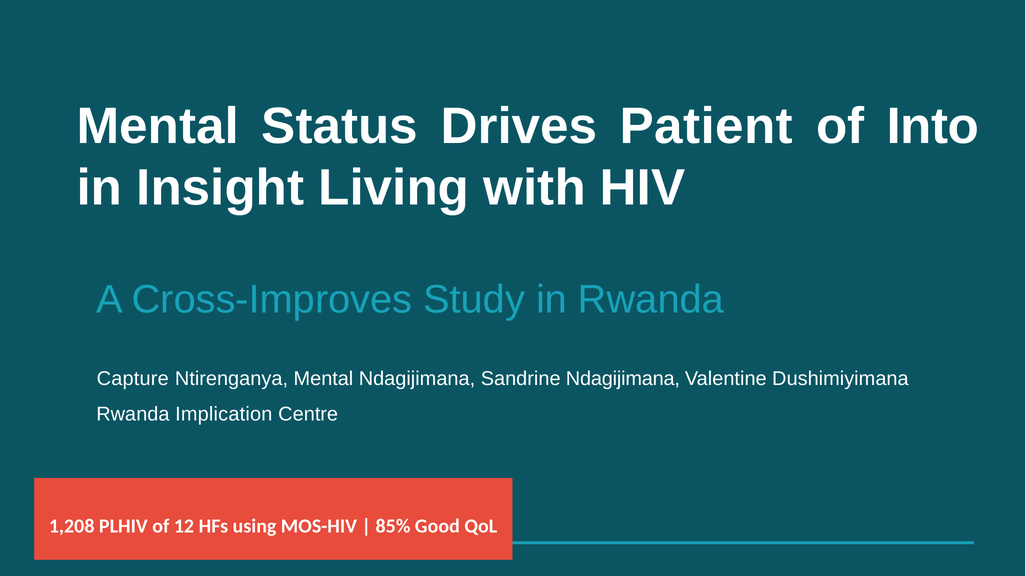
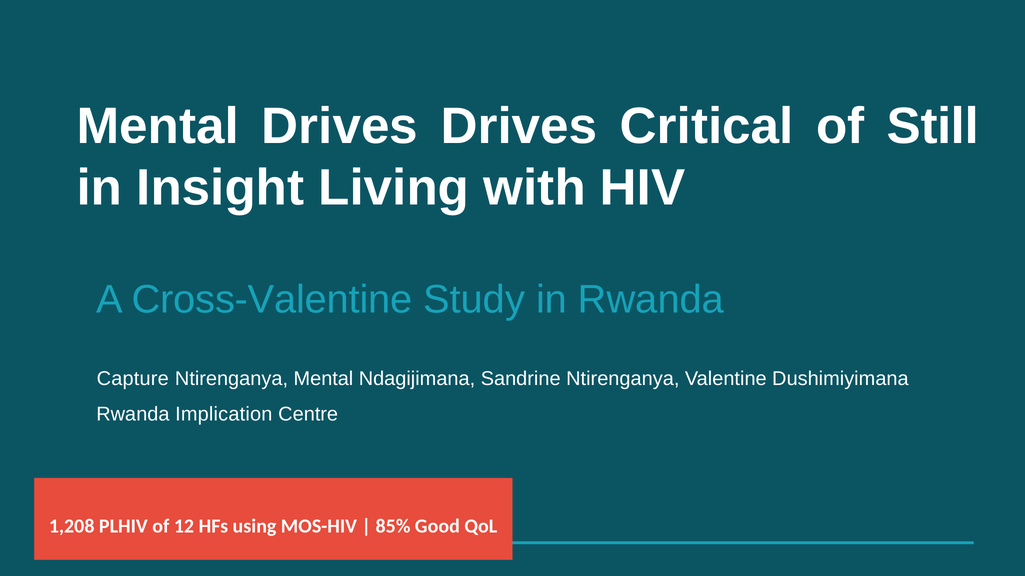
Mental Status: Status -> Drives
Patient: Patient -> Critical
Into: Into -> Still
Cross-Improves: Cross-Improves -> Cross-Valentine
Sandrine Ndagijimana: Ndagijimana -> Ntirenganya
